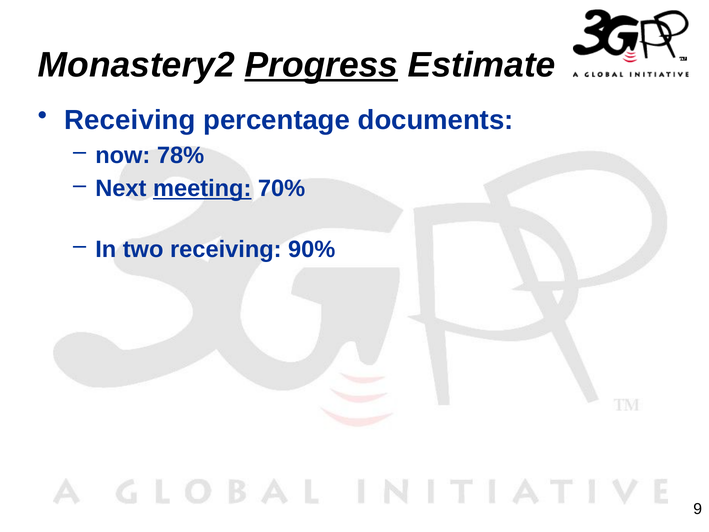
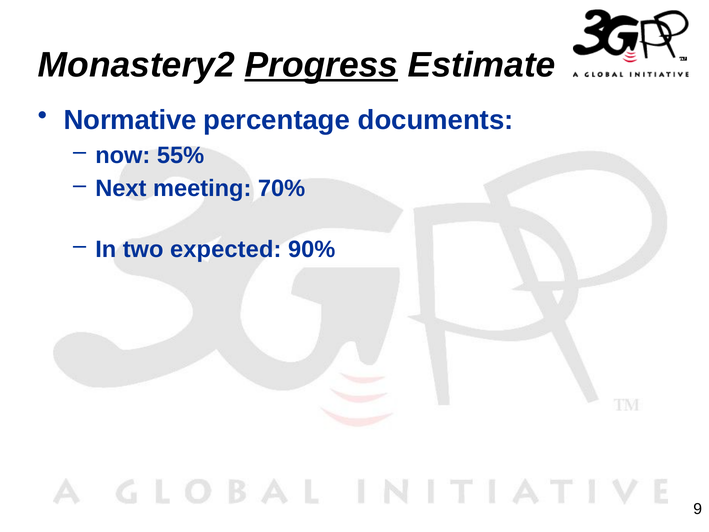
Receiving at (130, 120): Receiving -> Normative
78%: 78% -> 55%
meeting underline: present -> none
two receiving: receiving -> expected
